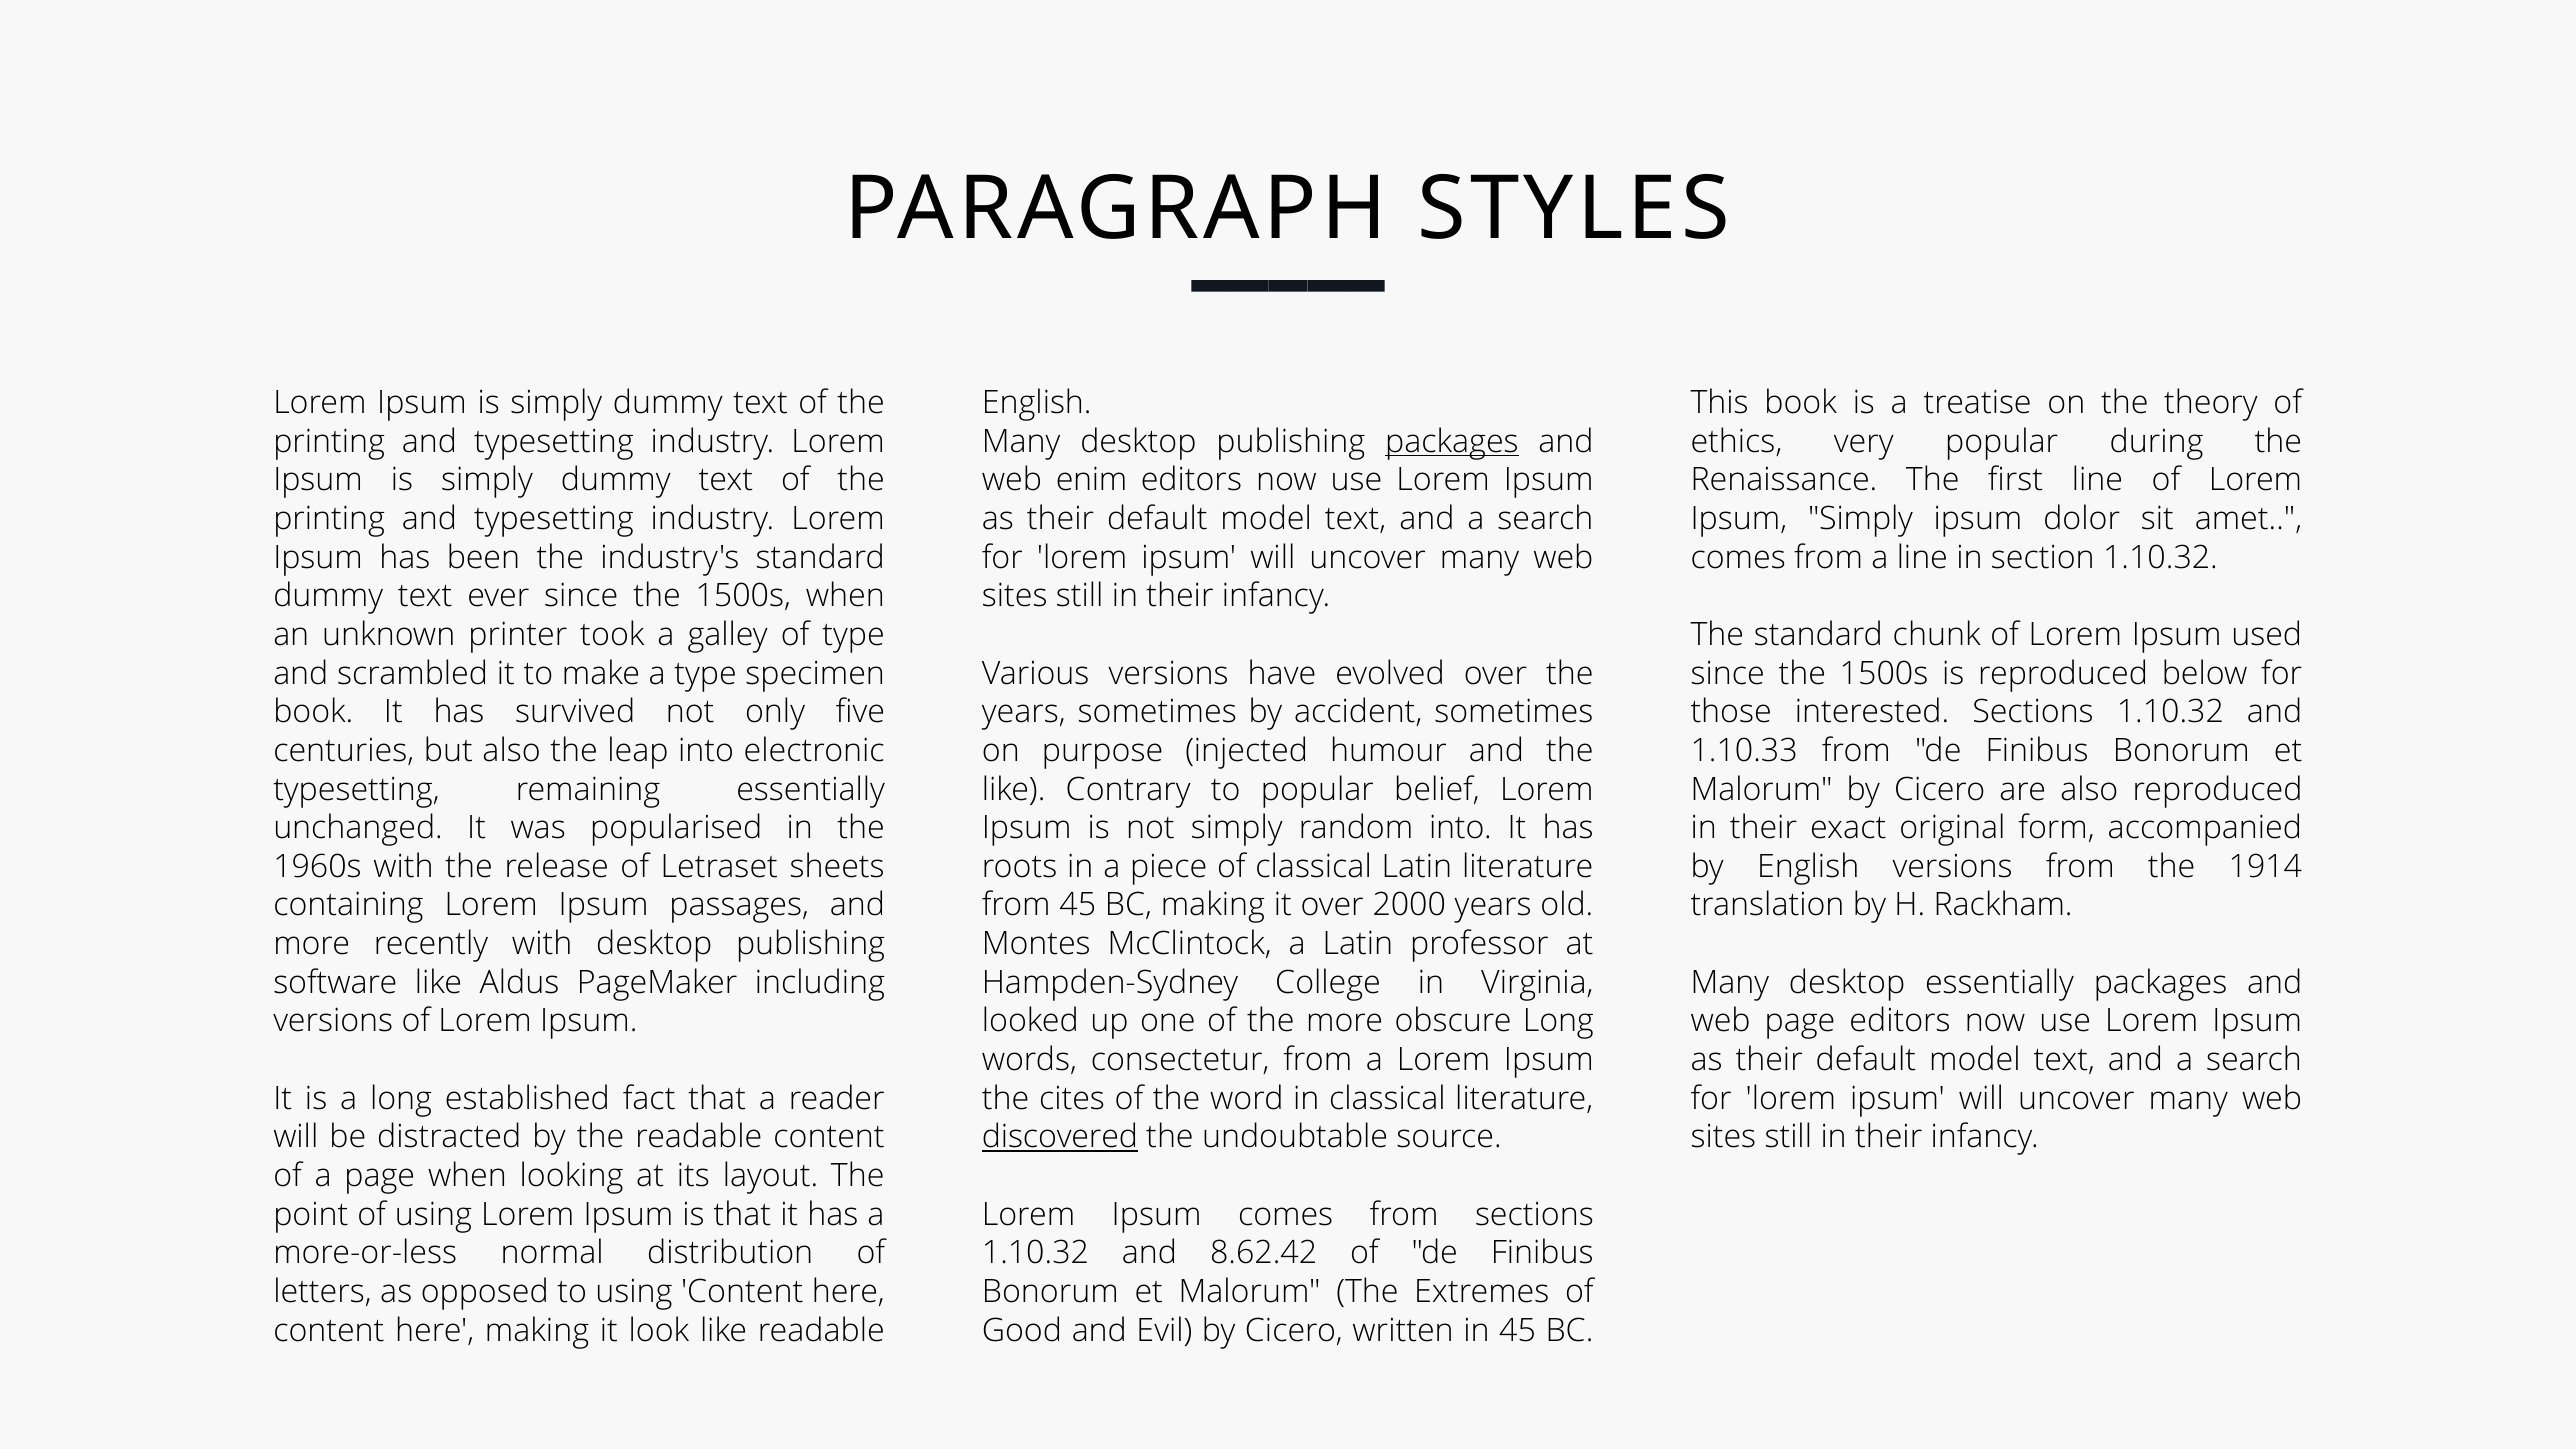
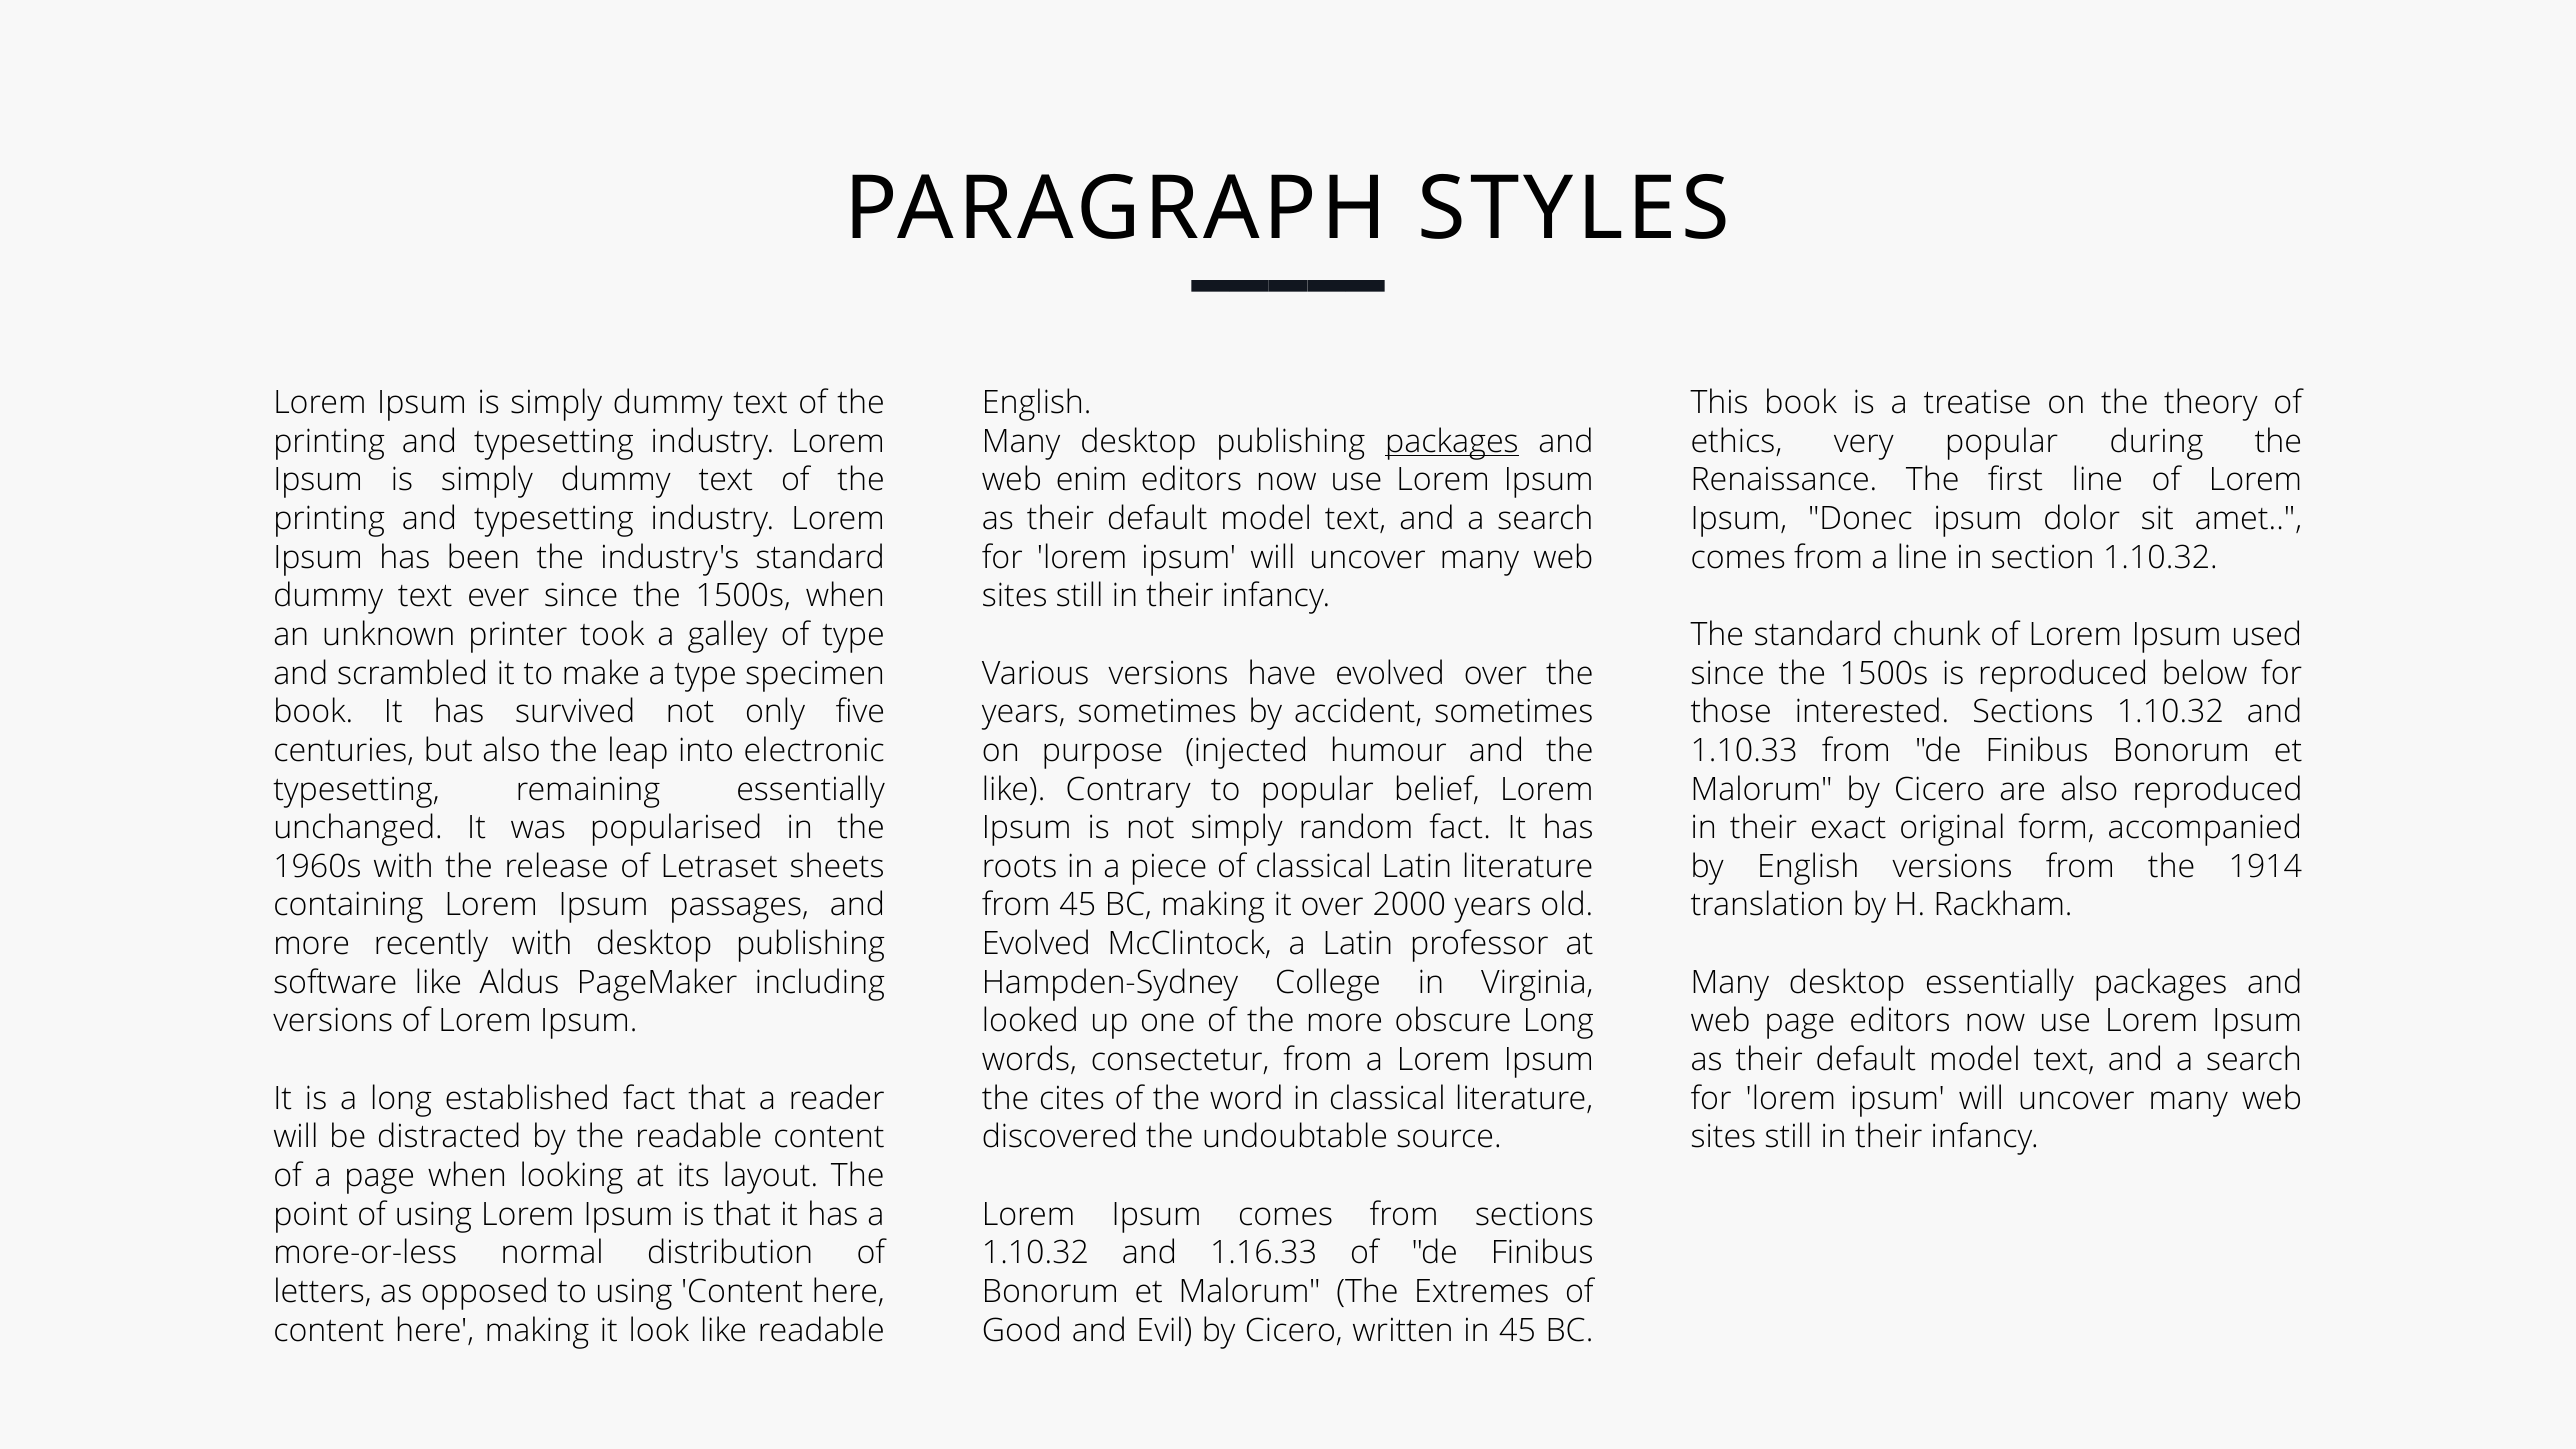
Ipsum Simply: Simply -> Donec
random into: into -> fact
Montes at (1036, 944): Montes -> Evolved
discovered underline: present -> none
8.62.42: 8.62.42 -> 1.16.33
